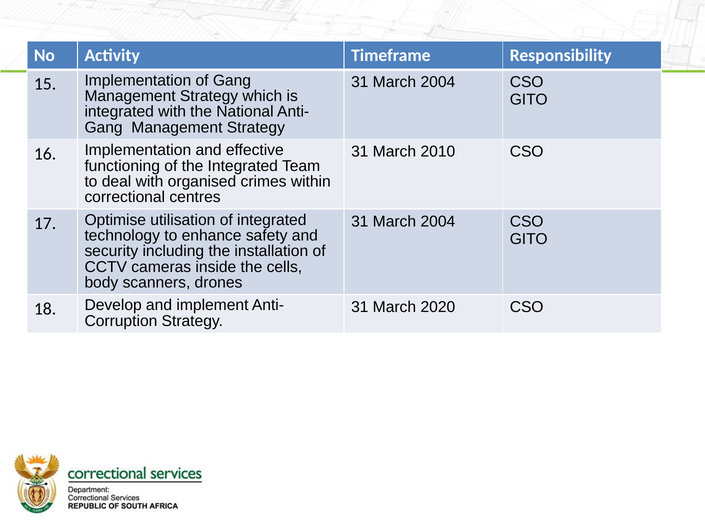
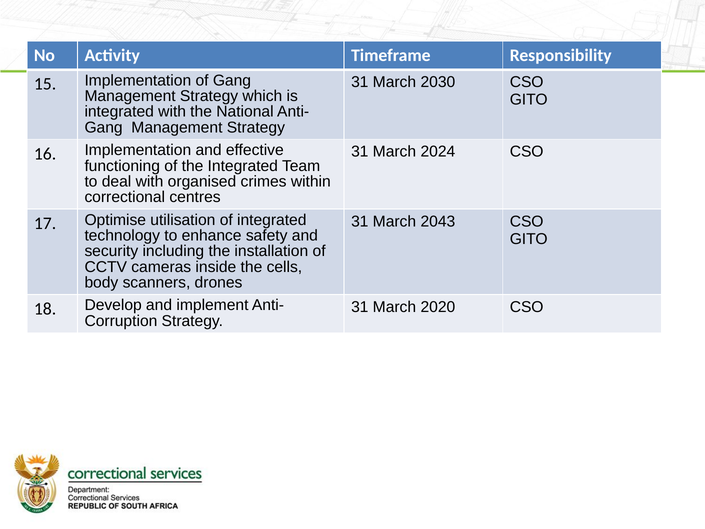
2004 at (438, 82): 2004 -> 2030
2010: 2010 -> 2024
2004 at (438, 221): 2004 -> 2043
